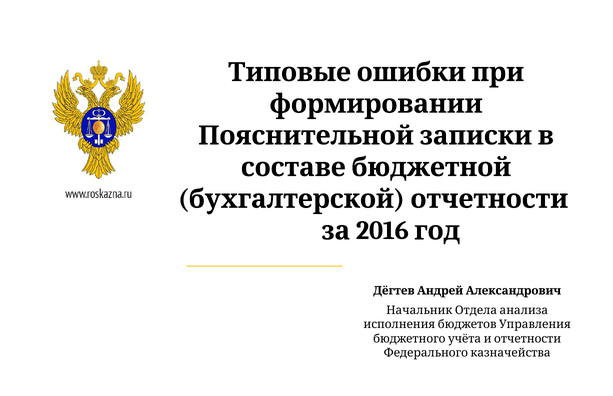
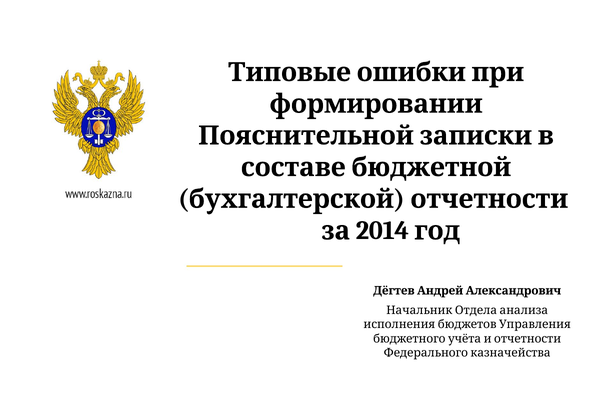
2016: 2016 -> 2014
